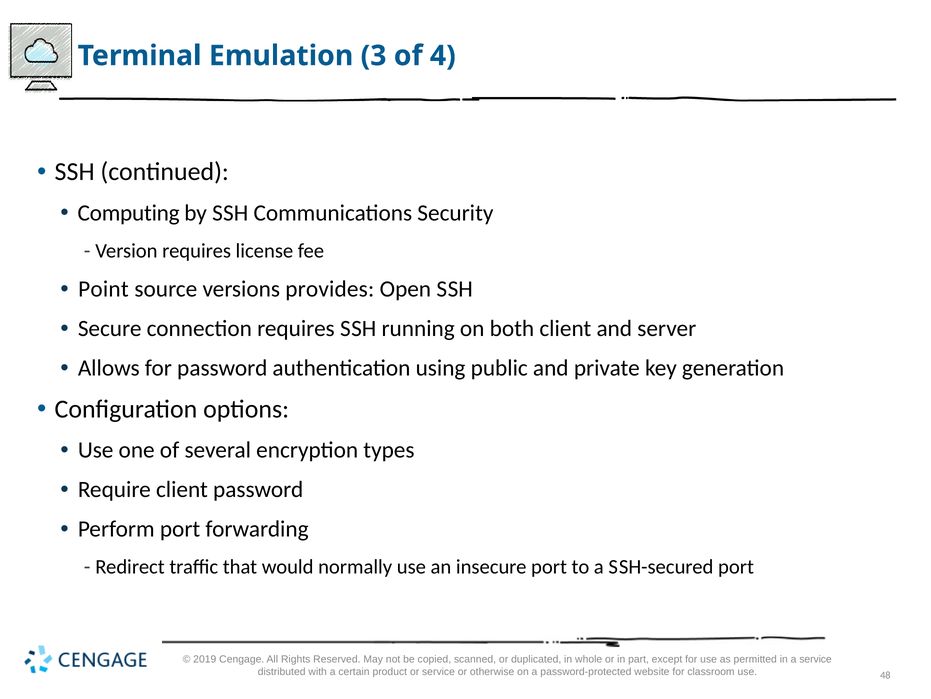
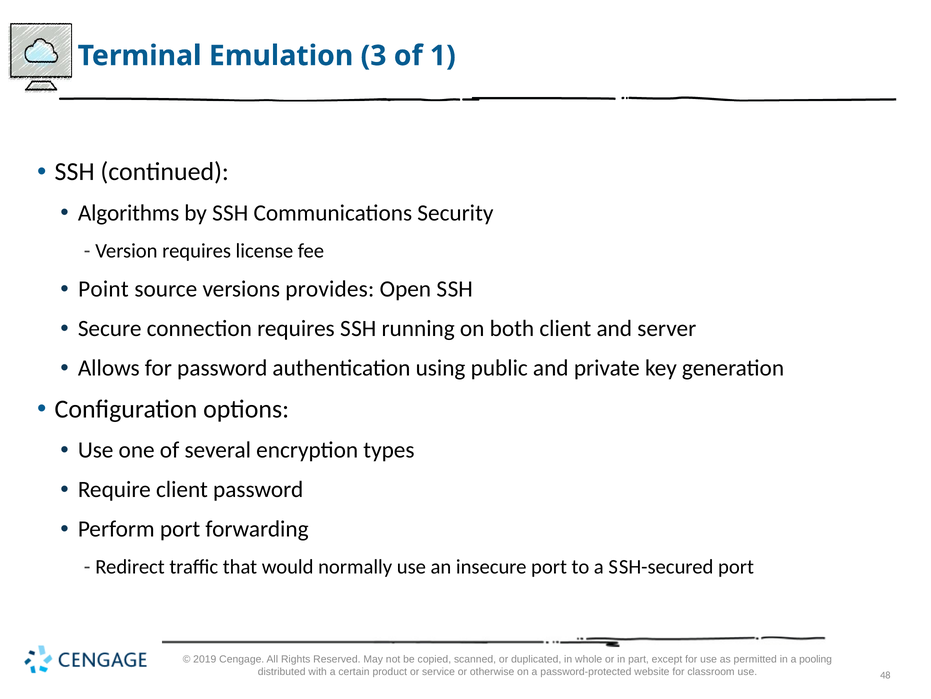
4: 4 -> 1
Computing: Computing -> Algorithms
a service: service -> pooling
